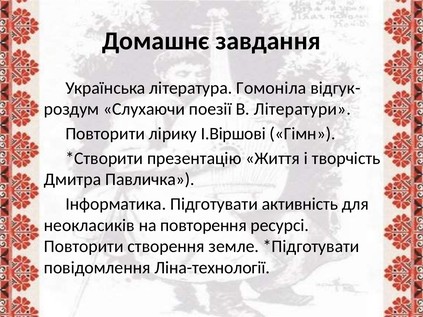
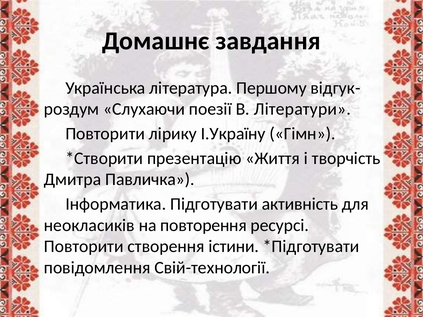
Гомоніла: Гомоніла -> Першому
І.Віршові: І.Віршові -> І.Україну
земле: земле -> істини
Ліна-технології: Ліна-технології -> Свій-технології
